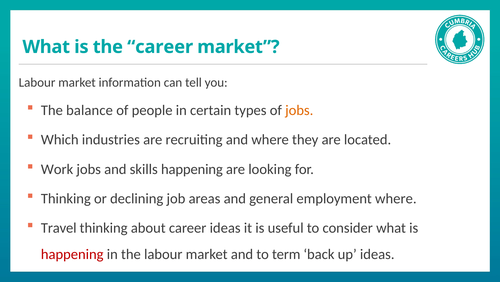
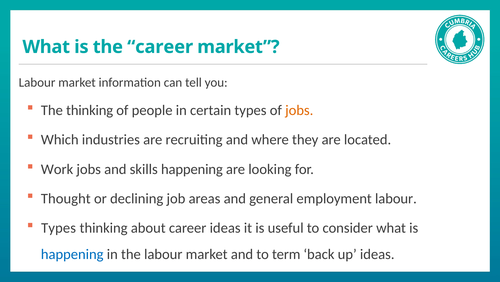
The balance: balance -> thinking
Thinking at (66, 198): Thinking -> Thought
employment where: where -> labour
Travel at (59, 227): Travel -> Types
happening at (72, 254) colour: red -> blue
